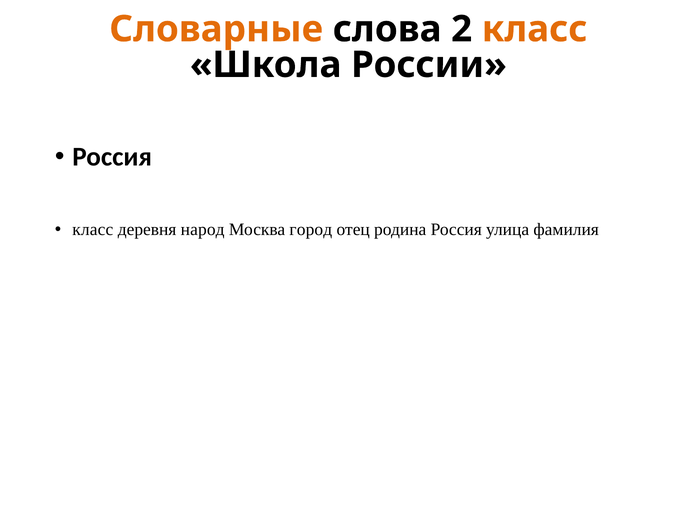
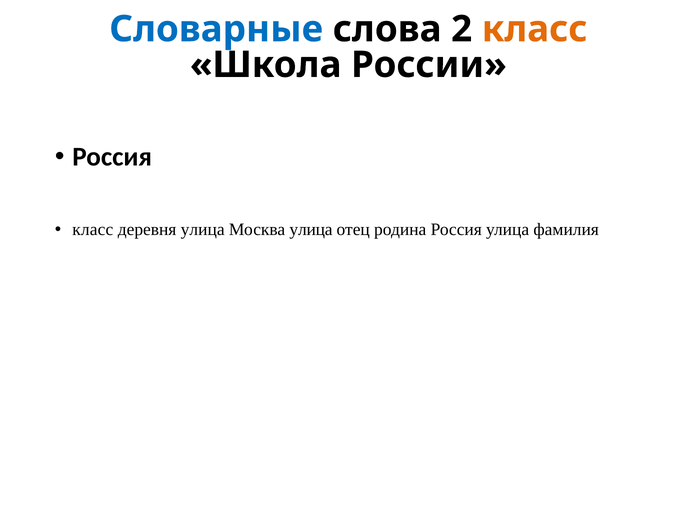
Словарные colour: orange -> blue
деревня народ: народ -> улица
Москва город: город -> улица
